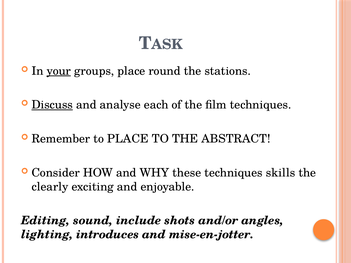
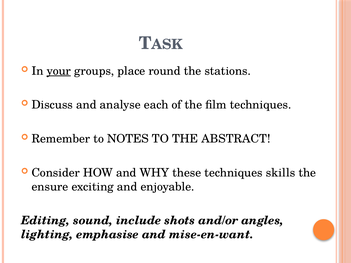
Discuss underline: present -> none
to PLACE: PLACE -> NOTES
clearly: clearly -> ensure
introduces: introduces -> emphasise
mise-en-jotter: mise-en-jotter -> mise-en-want
